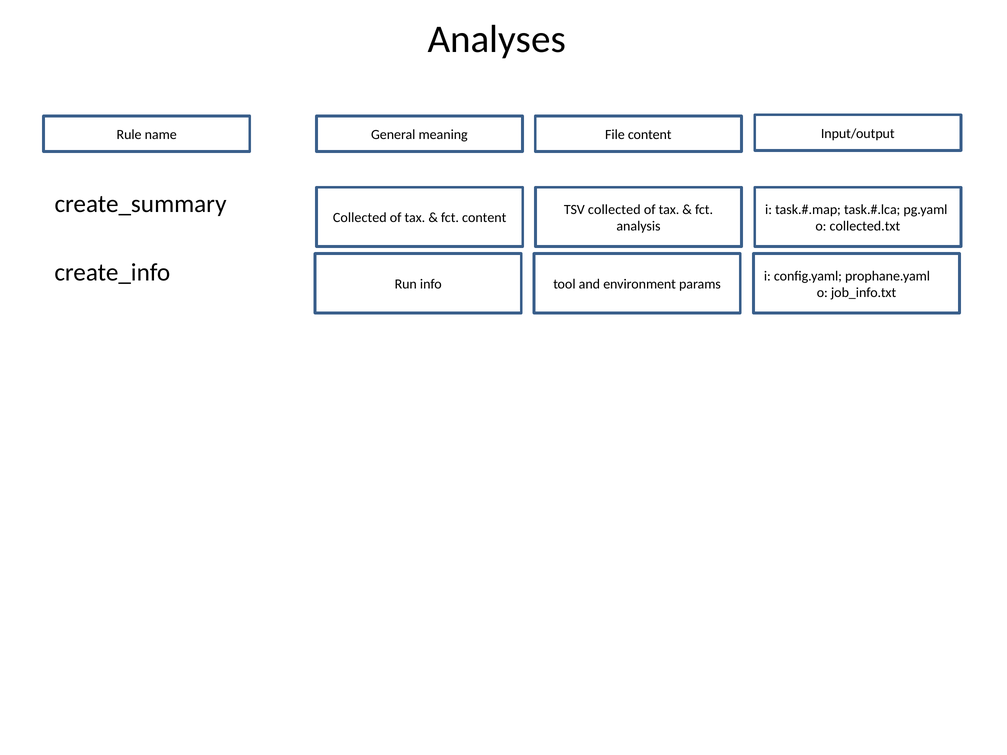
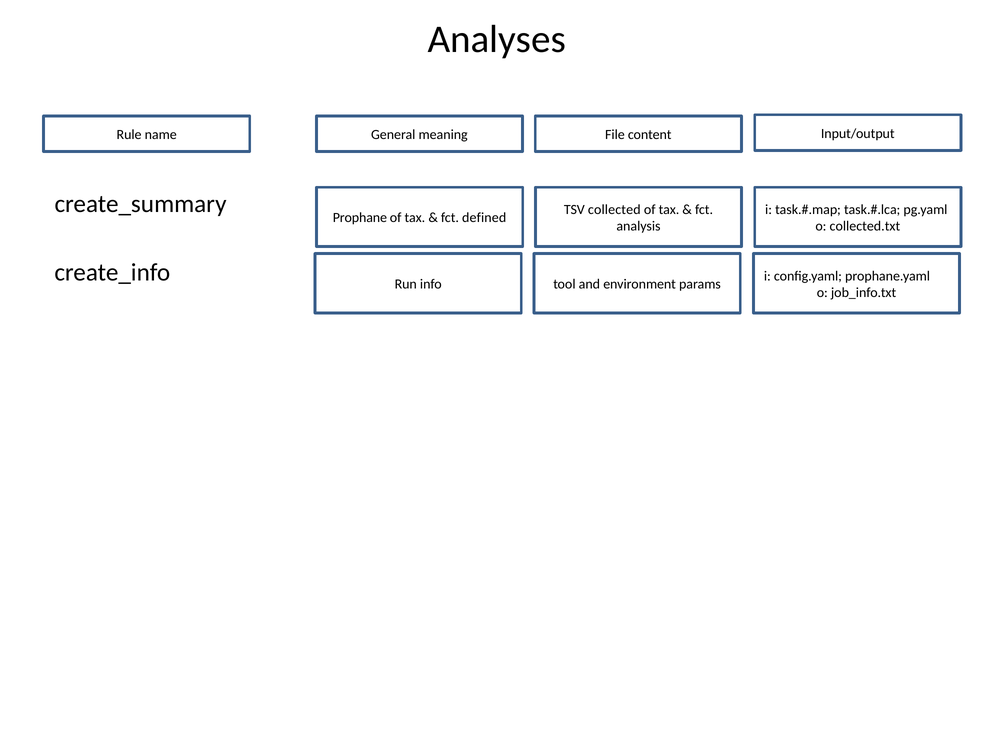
Collected at (360, 218): Collected -> Prophane
fct content: content -> defined
